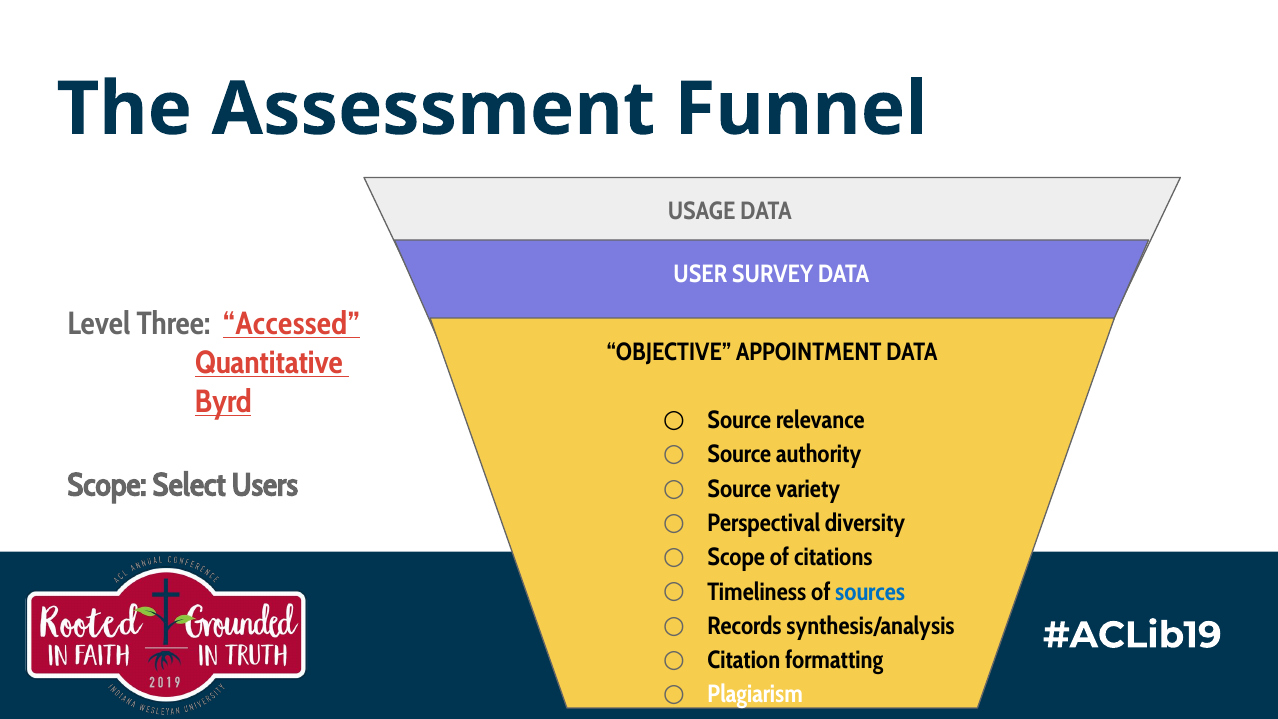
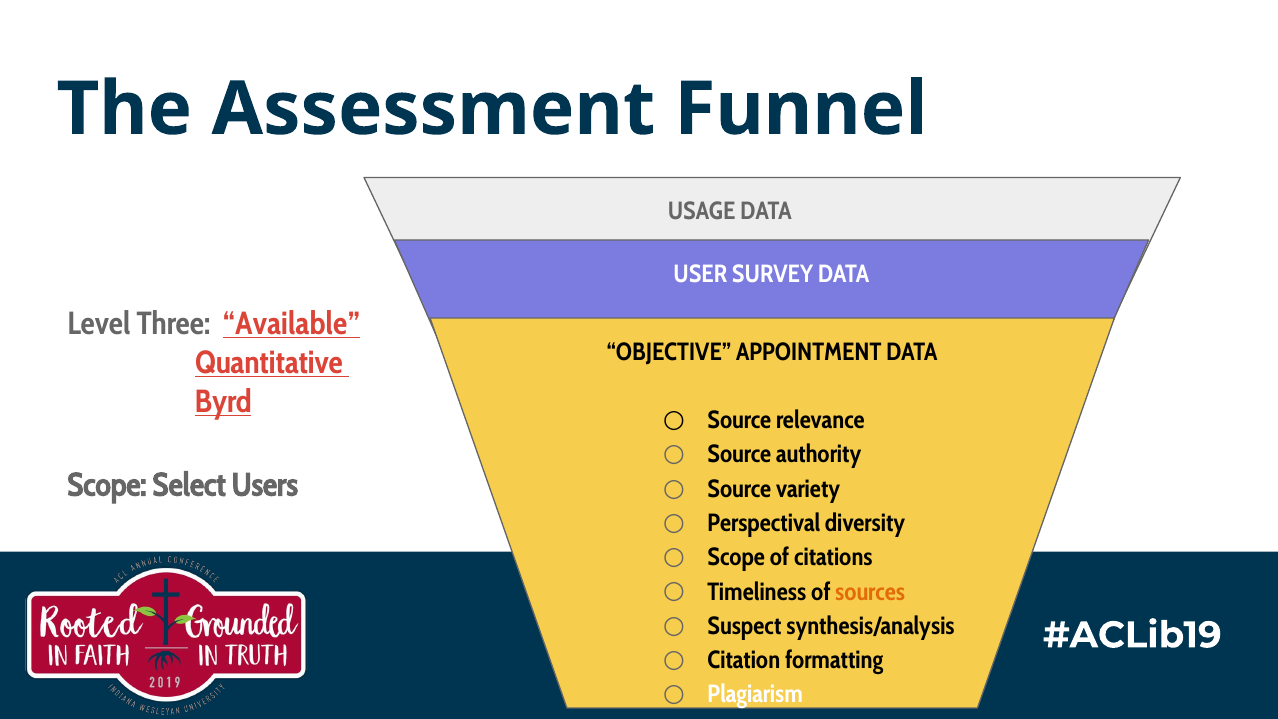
Accessed: Accessed -> Available
sources colour: blue -> orange
Records: Records -> Suspect
